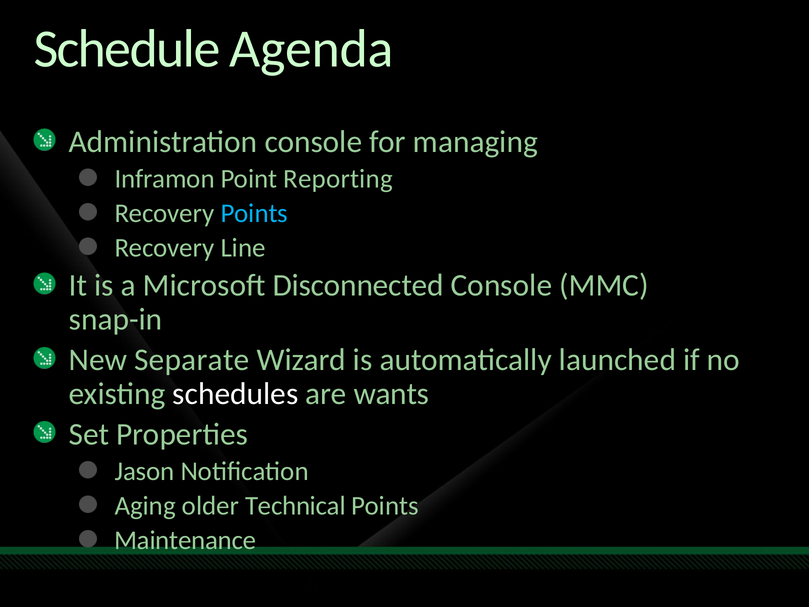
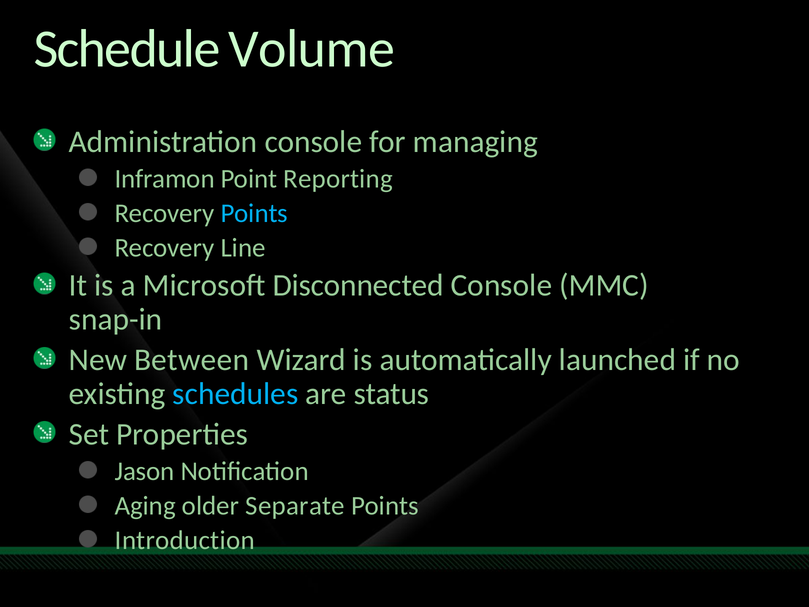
Agenda: Agenda -> Volume
Separate: Separate -> Between
schedules colour: white -> light blue
wants: wants -> status
Technical: Technical -> Separate
Maintenance: Maintenance -> Introduction
